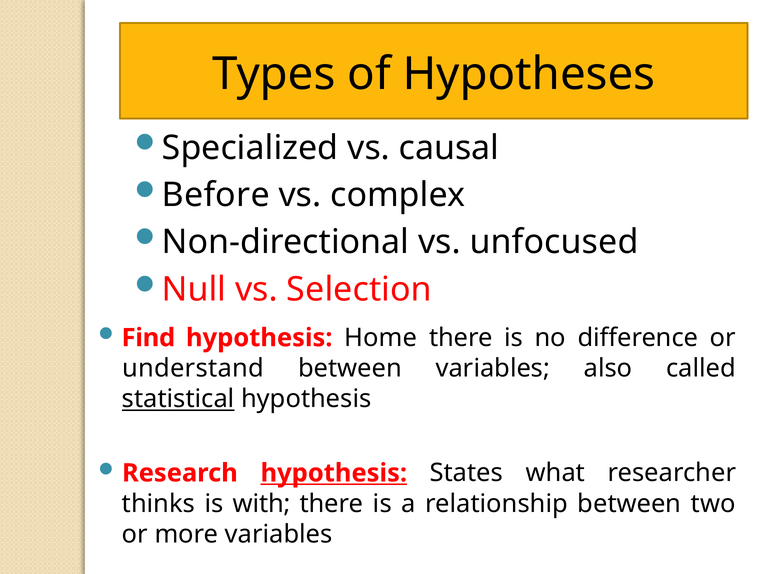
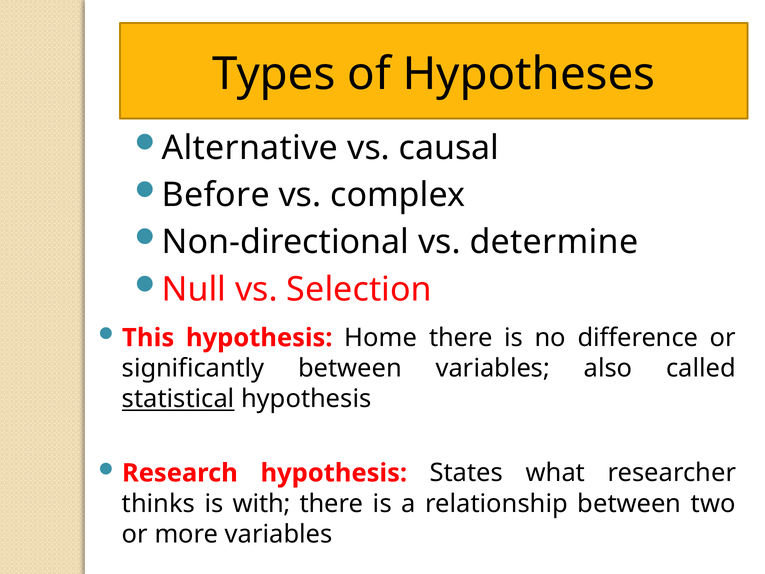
Specialized: Specialized -> Alternative
unfocused: unfocused -> determine
Find: Find -> This
understand: understand -> significantly
hypothesis at (334, 473) underline: present -> none
